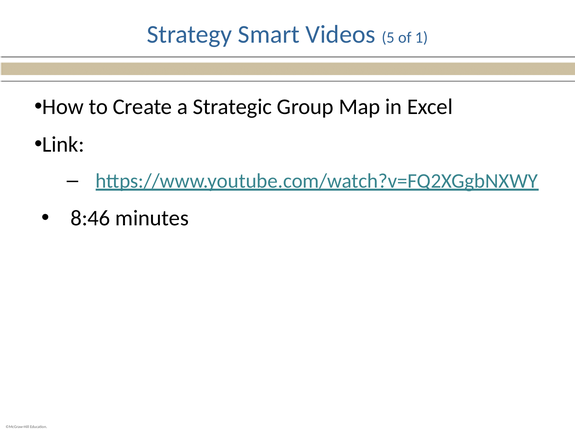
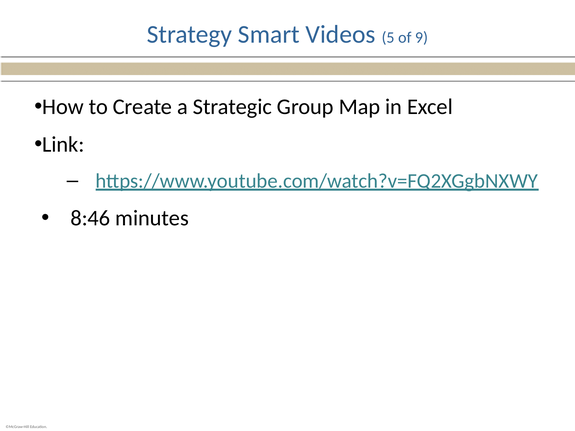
1: 1 -> 9
